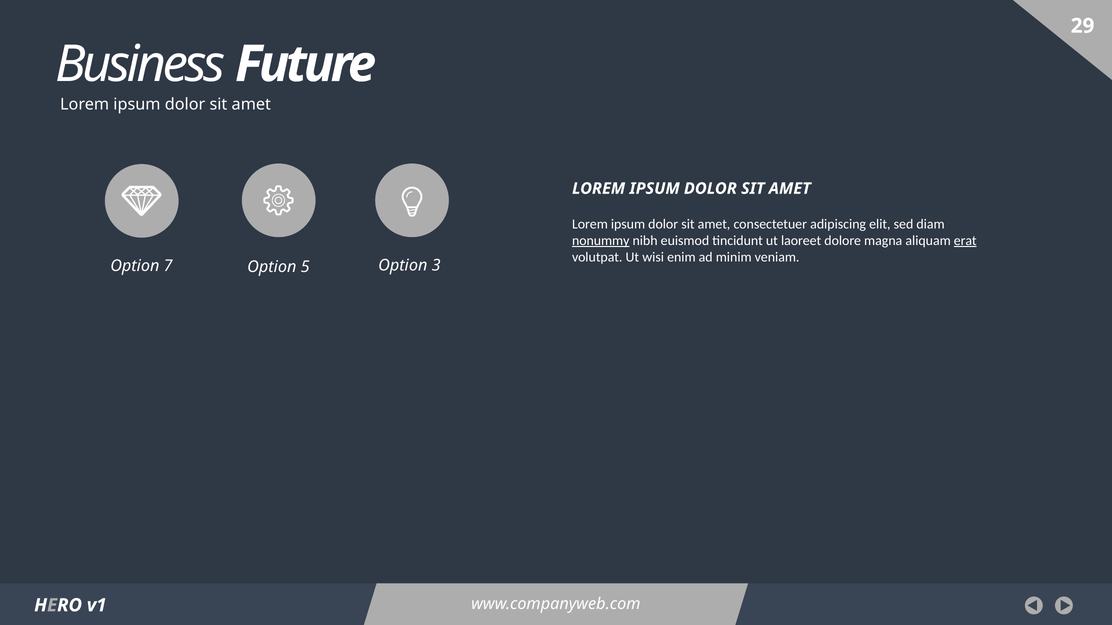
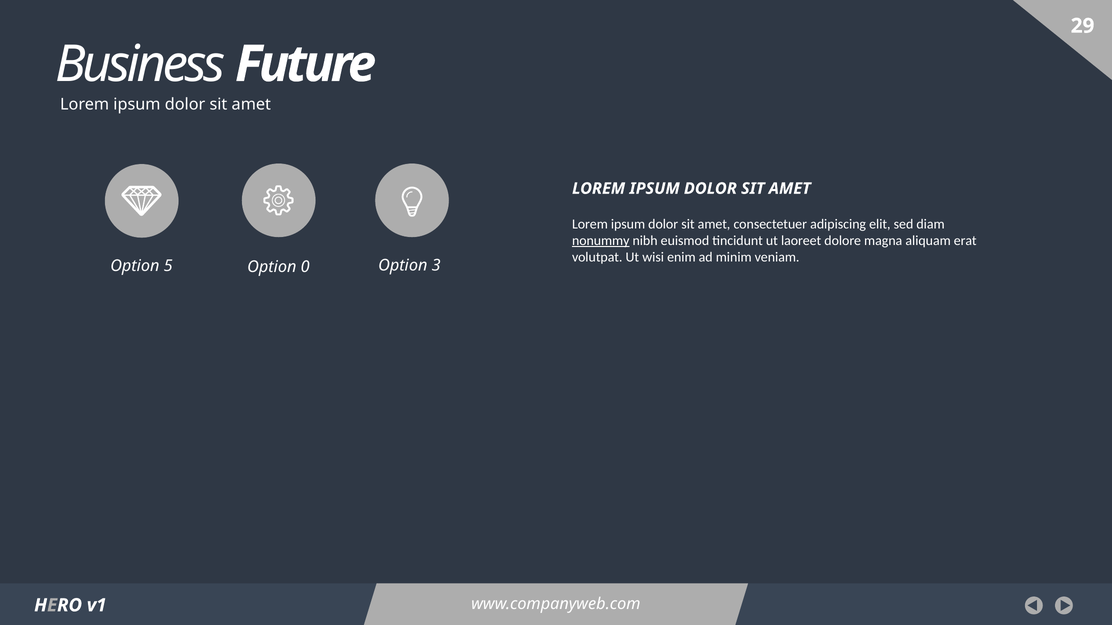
erat underline: present -> none
7: 7 -> 5
5: 5 -> 0
